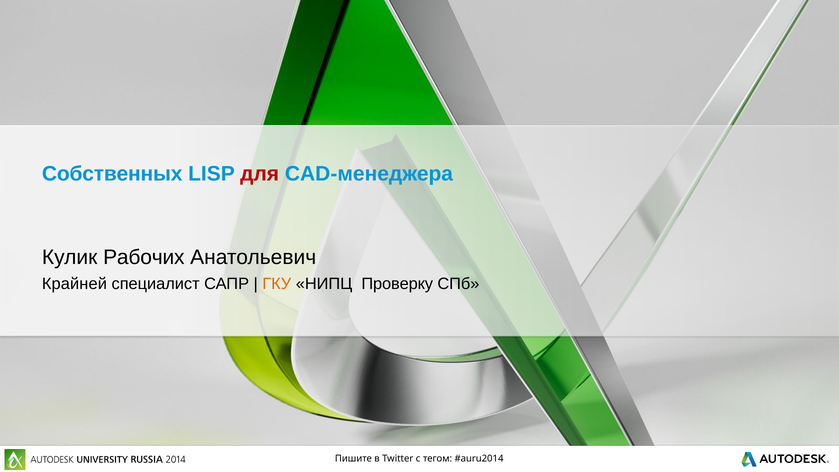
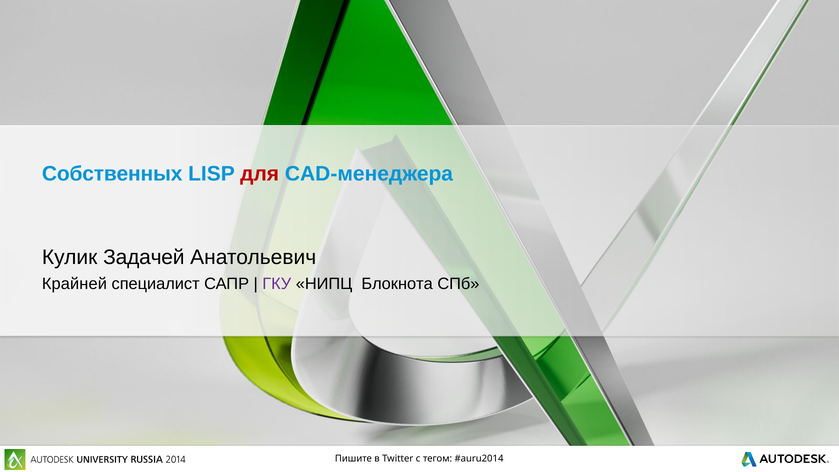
Рабочих: Рабочих -> Задачей
ГКУ colour: orange -> purple
Проверку: Проверку -> Блокнота
